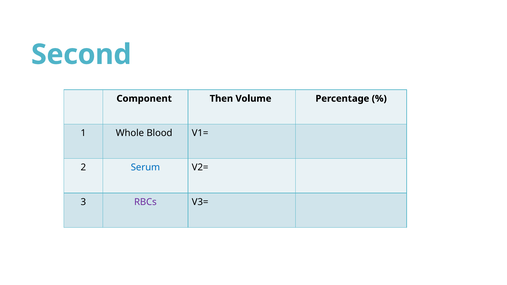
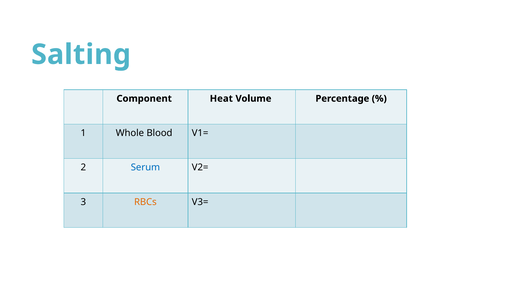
Second: Second -> Salting
Then: Then -> Heat
RBCs colour: purple -> orange
